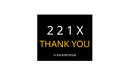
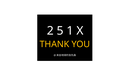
2 2: 2 -> 5
